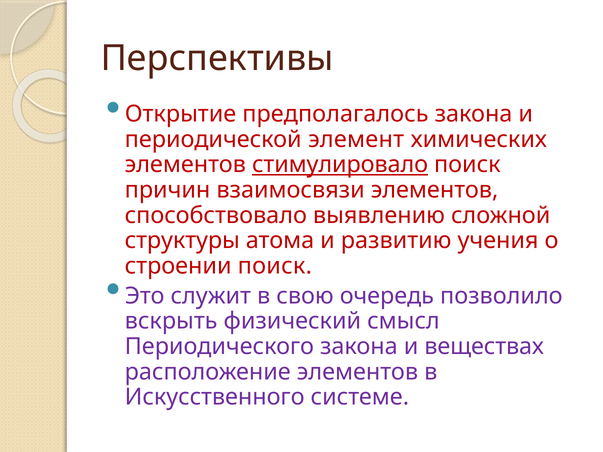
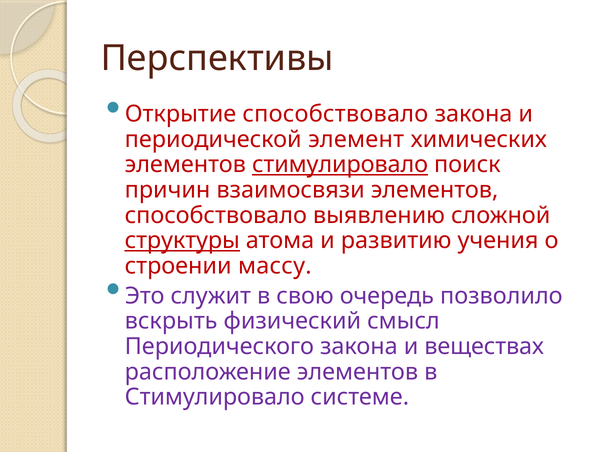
Открытие предполагалось: предполагалось -> способствовало
структуры underline: none -> present
строении поиск: поиск -> массу
Искусственного at (215, 397): Искусственного -> Стимулировало
